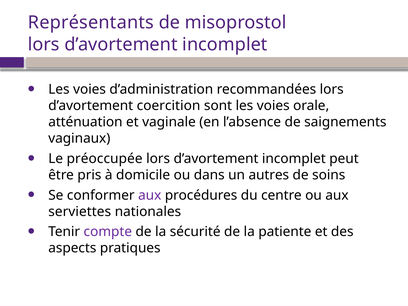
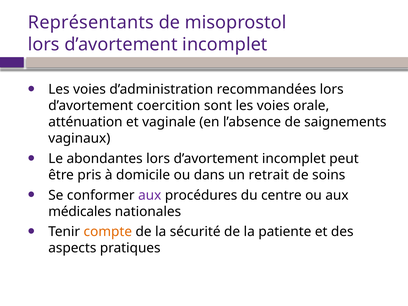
préoccupée: préoccupée -> abondantes
autres: autres -> retrait
serviettes: serviettes -> médicales
compte colour: purple -> orange
